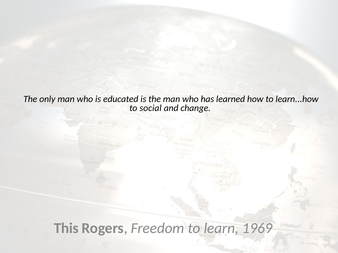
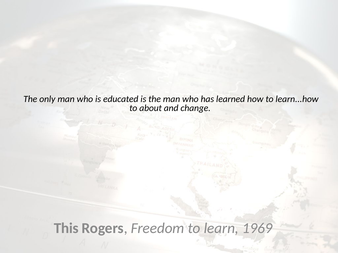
social: social -> about
